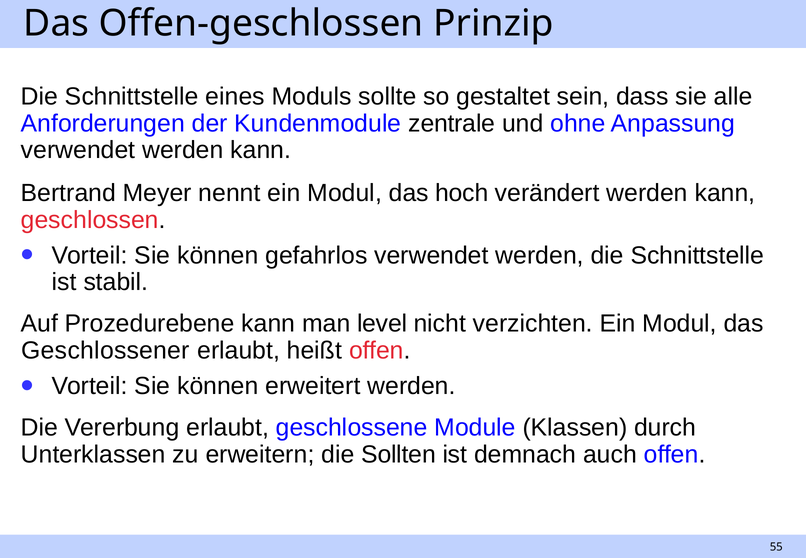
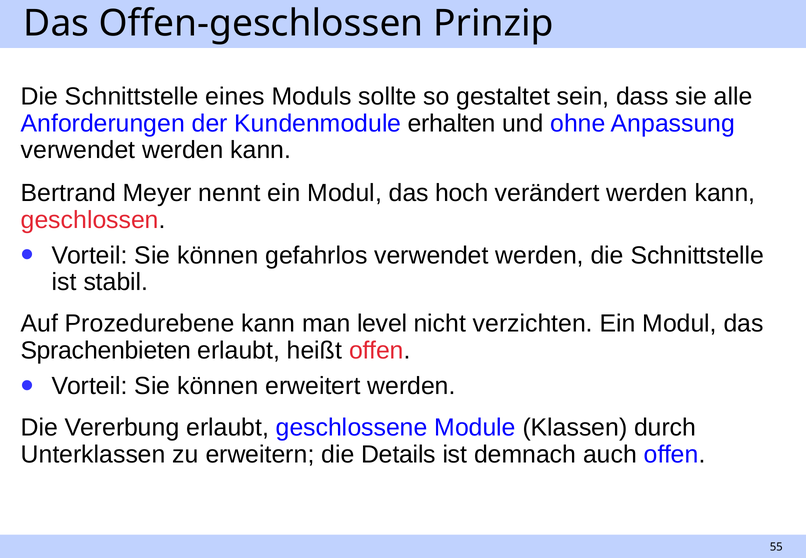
zentrale: zentrale -> erhalten
Geschlossener: Geschlossener -> Sprachenbieten
Sollten: Sollten -> Details
